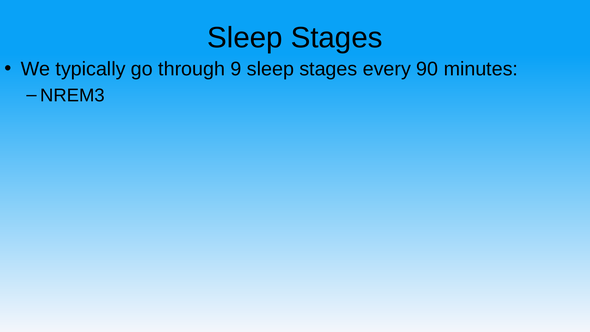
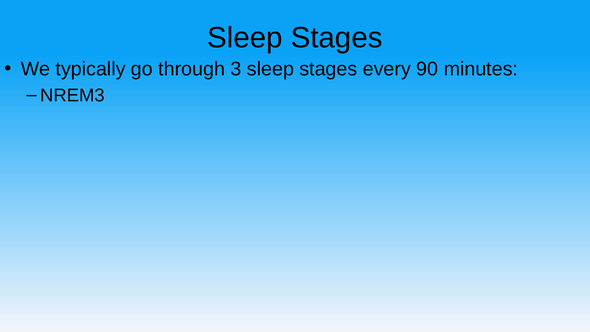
9: 9 -> 3
